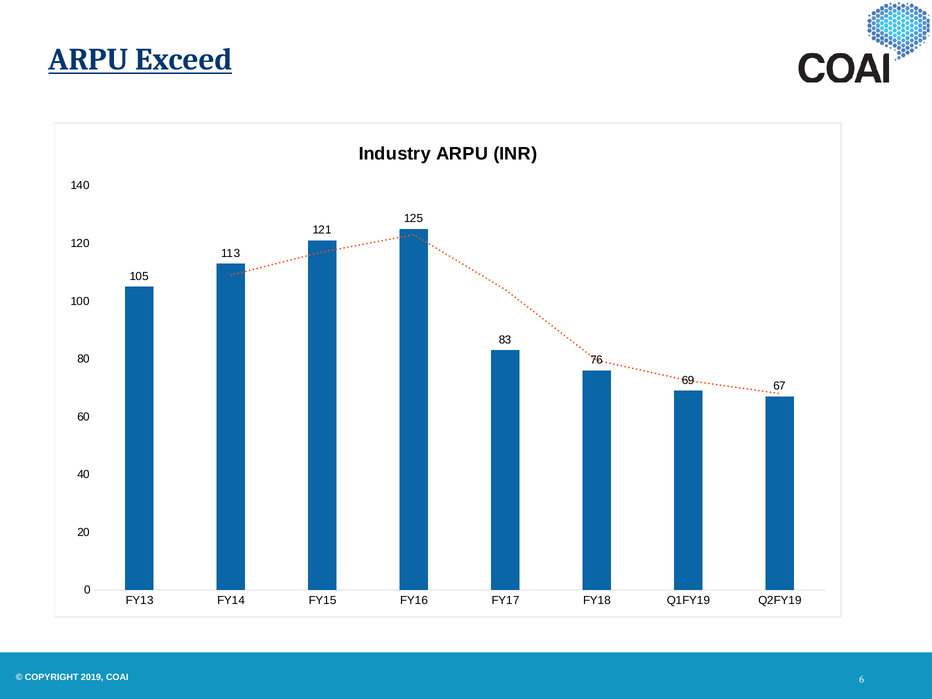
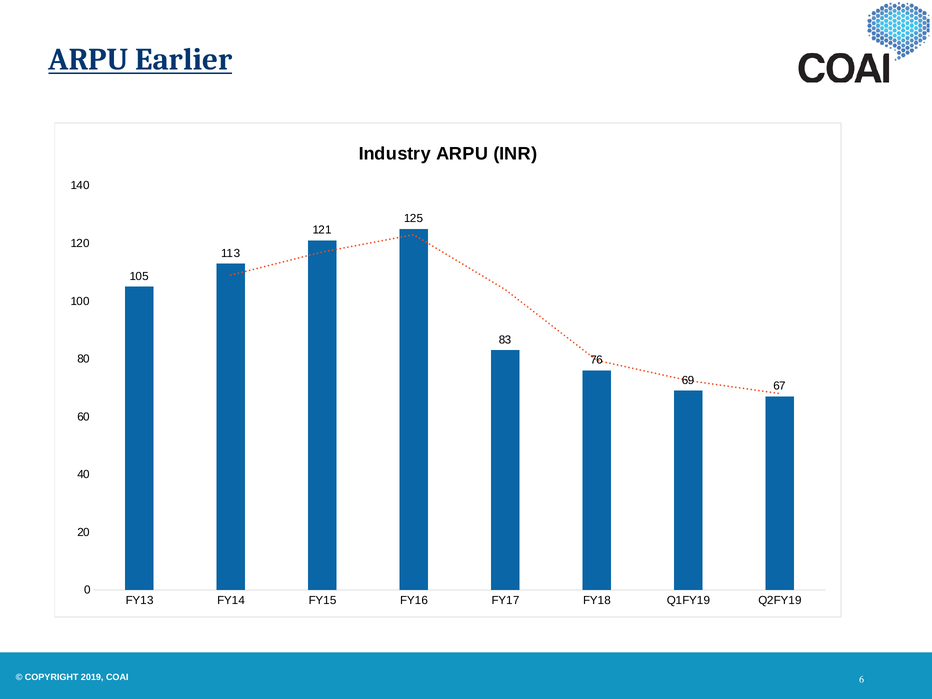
Exceed: Exceed -> Earlier
